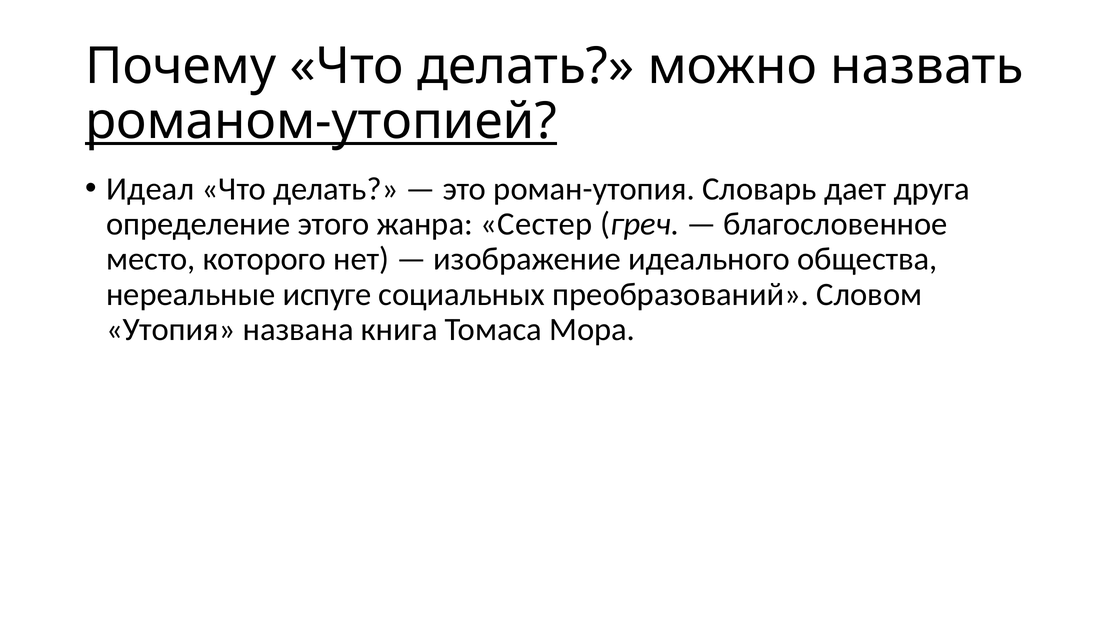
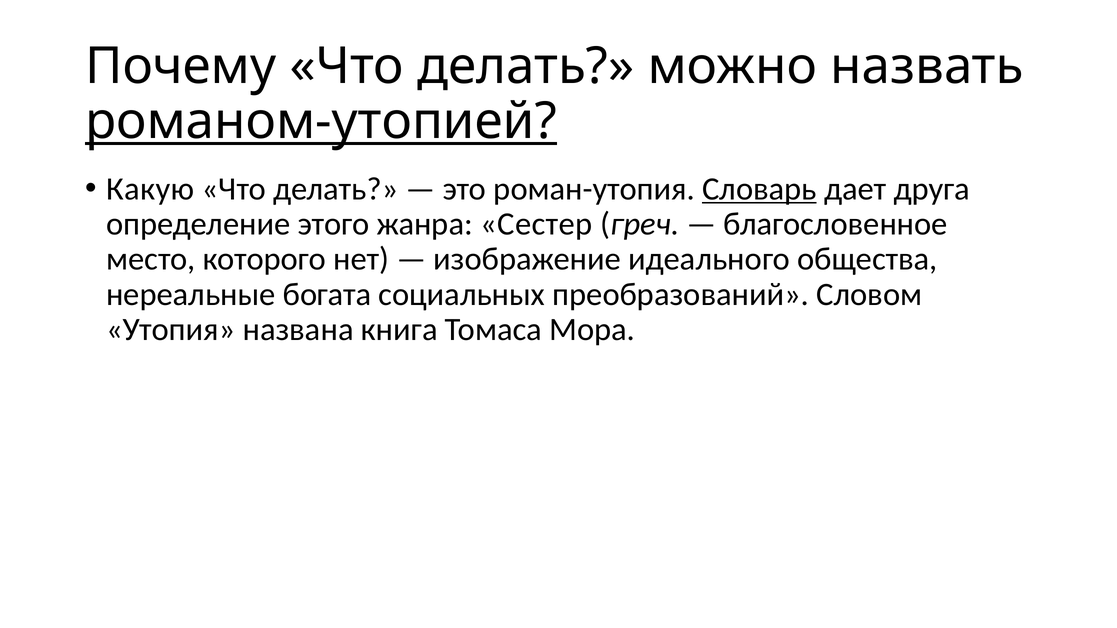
Идеал: Идеал -> Какую
Словарь underline: none -> present
испуге: испуге -> богата
